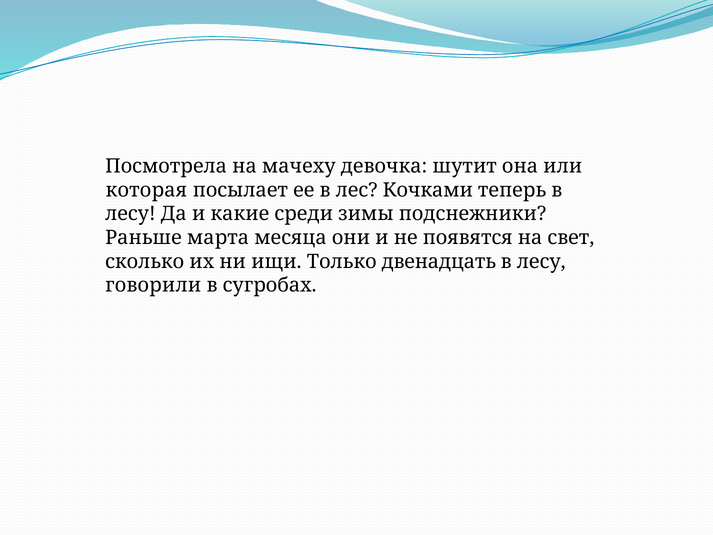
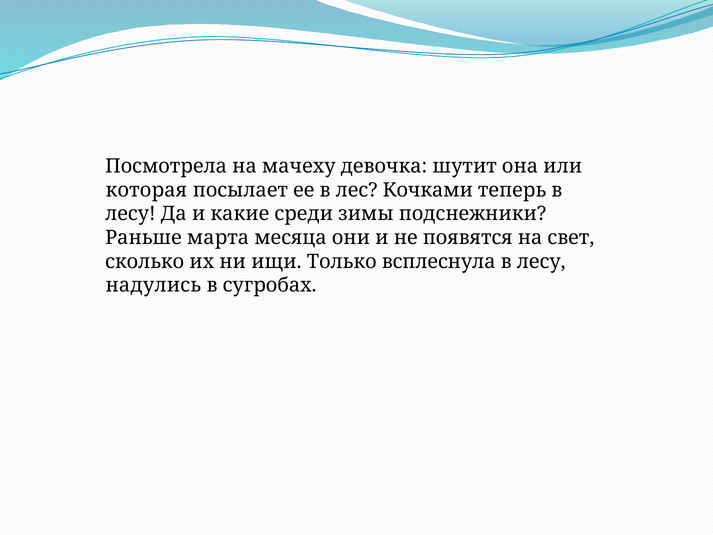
двенадцать: двенадцать -> всплеснула
говорили: говорили -> надулись
